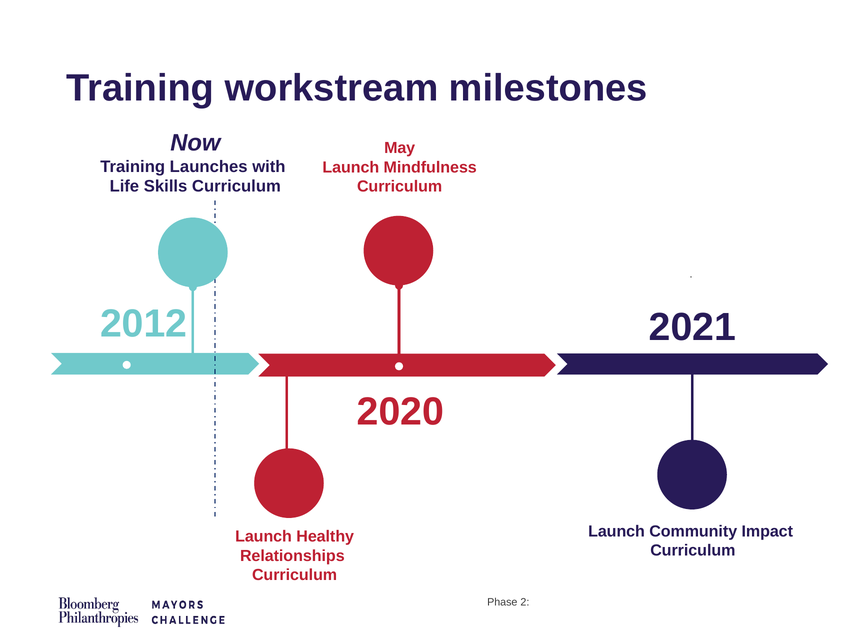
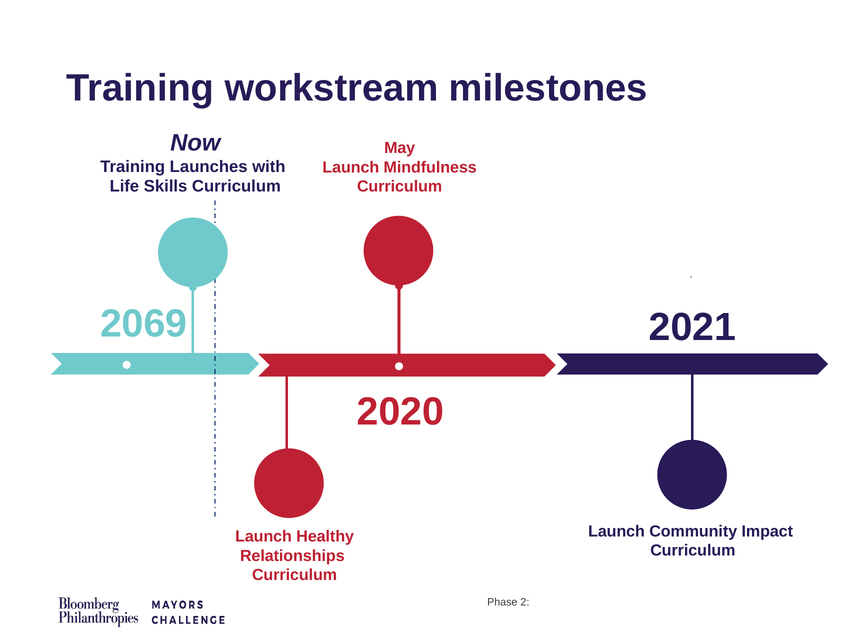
2012: 2012 -> 2069
